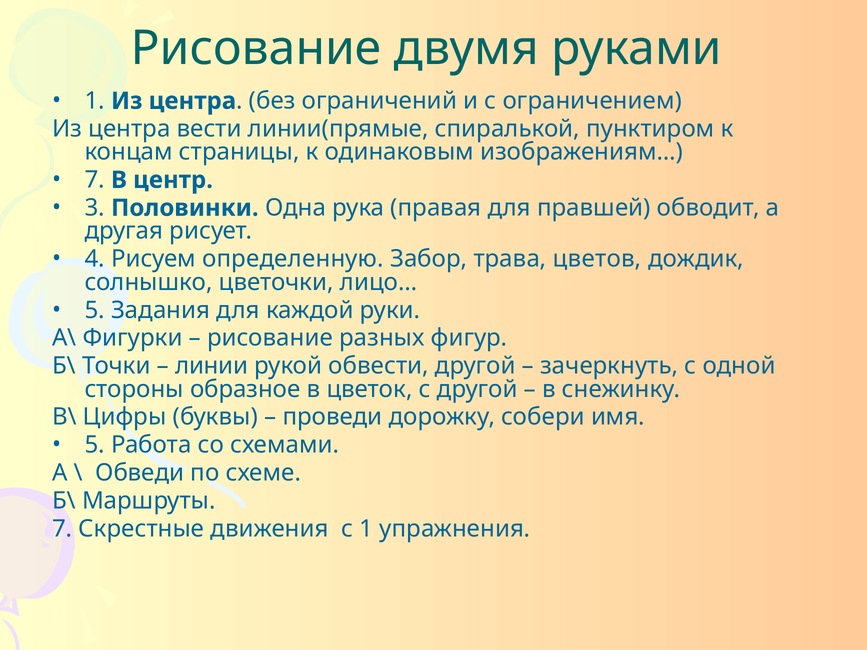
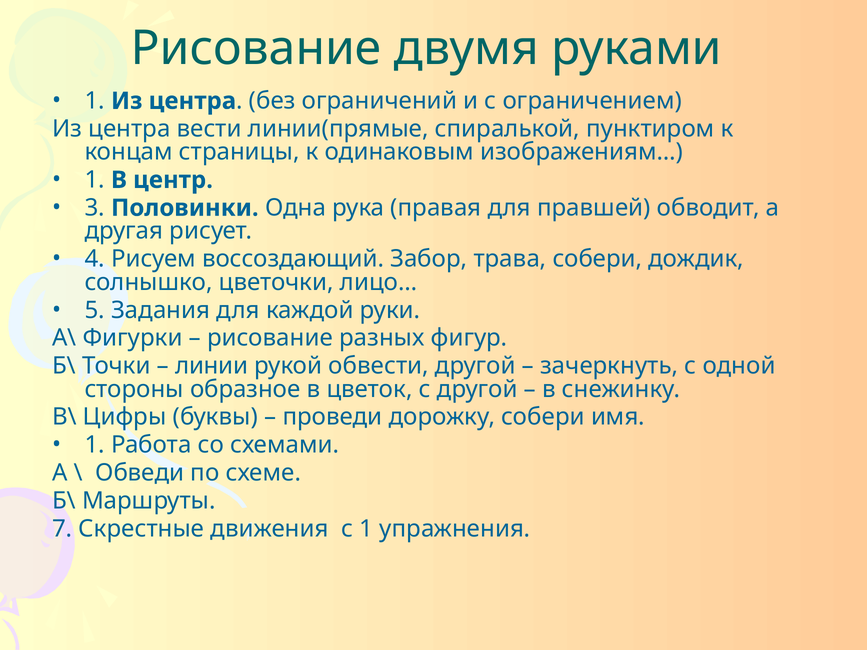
7 at (95, 180): 7 -> 1
определенную: определенную -> воссоздающий
трава цветов: цветов -> собери
5 at (95, 445): 5 -> 1
